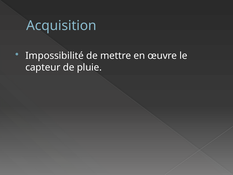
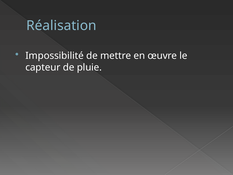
Acquisition: Acquisition -> Réalisation
